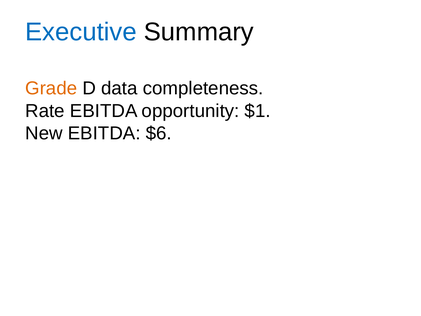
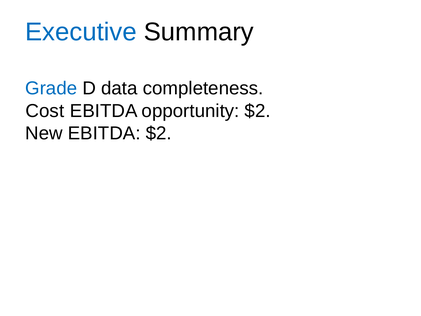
Grade colour: orange -> blue
Rate: Rate -> Cost
opportunity $1: $1 -> $2
EBITDA $6: $6 -> $2
